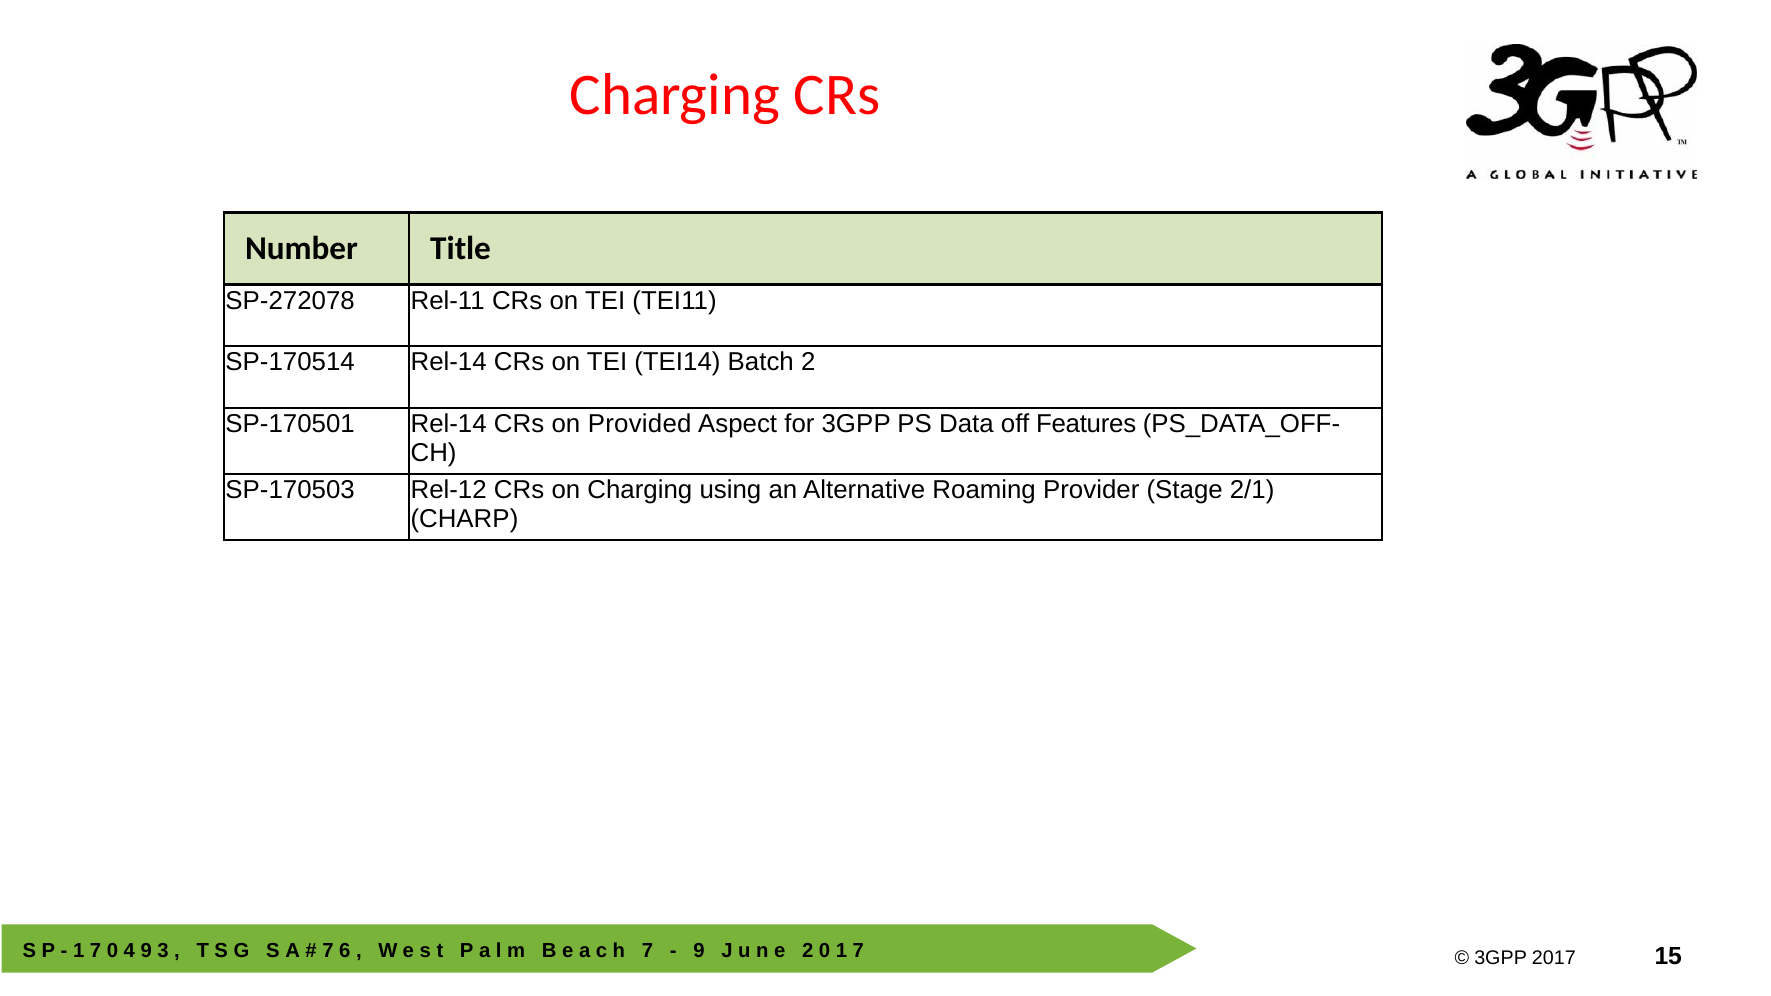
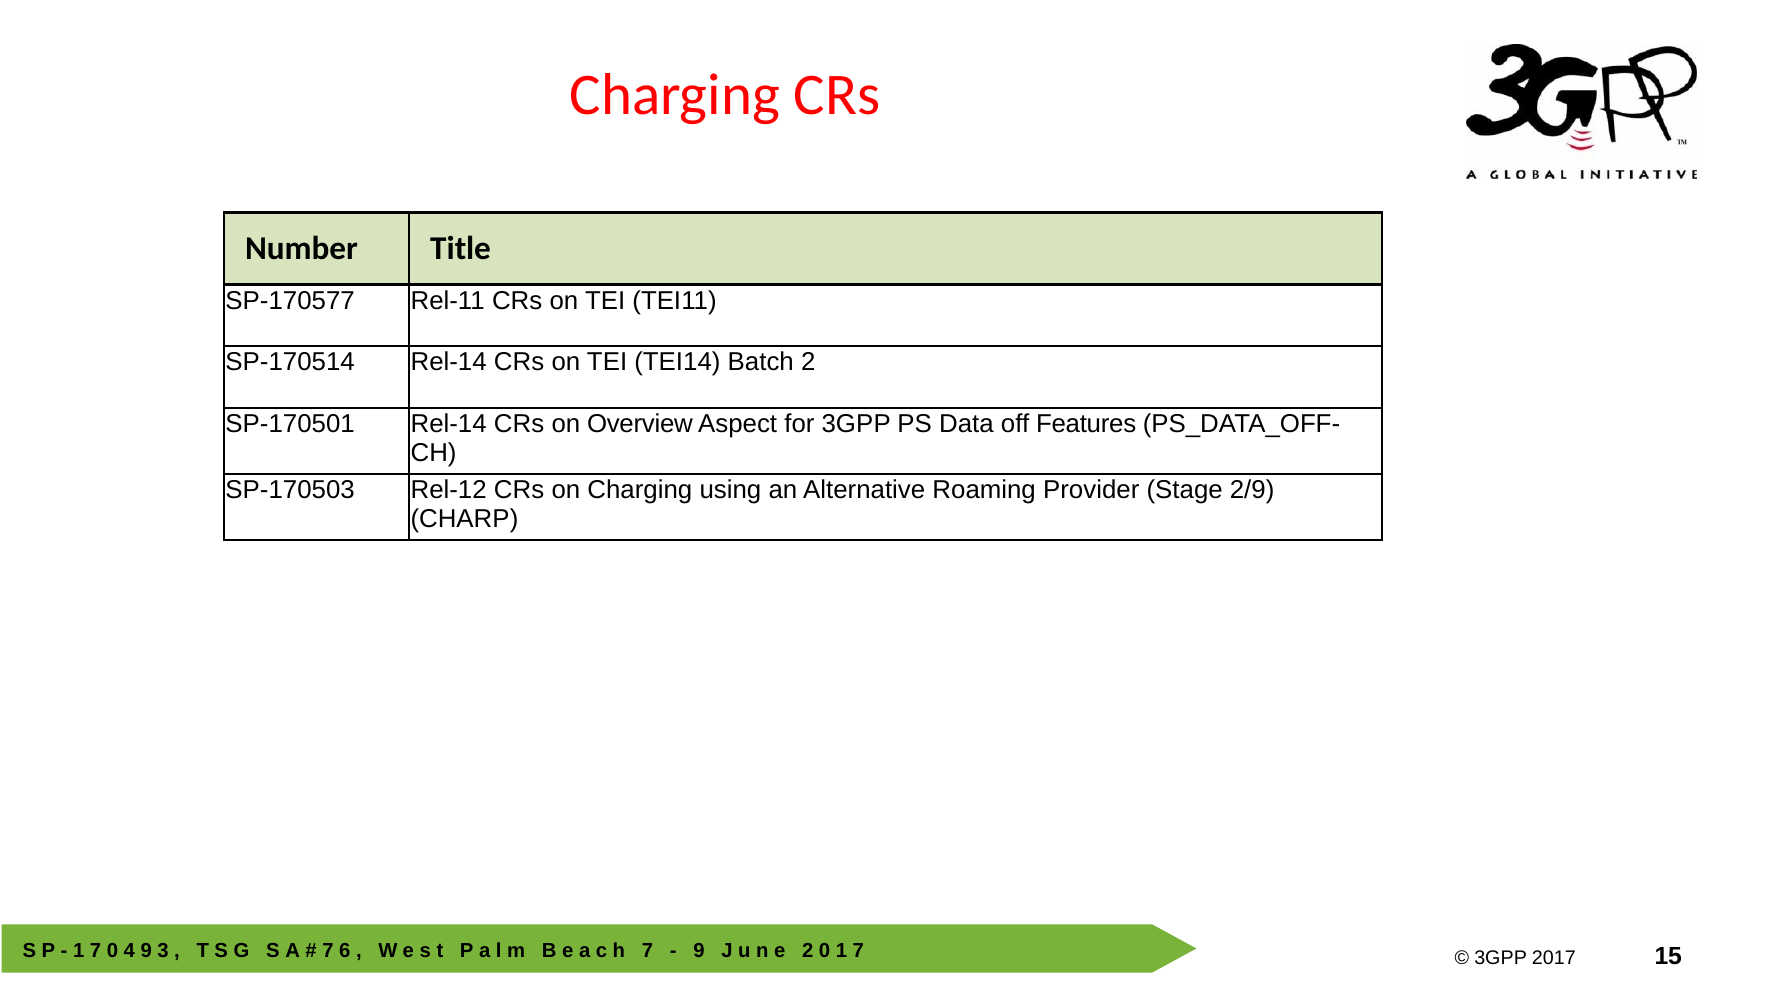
SP-272078: SP-272078 -> SP-170577
Provided: Provided -> Overview
2/1: 2/1 -> 2/9
